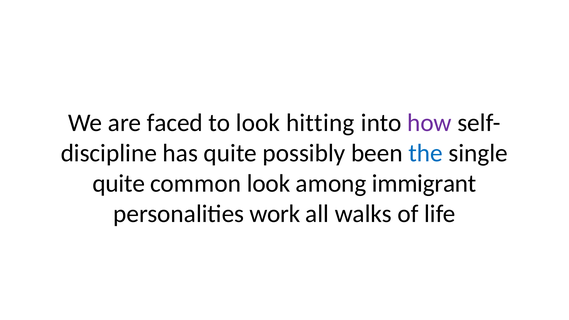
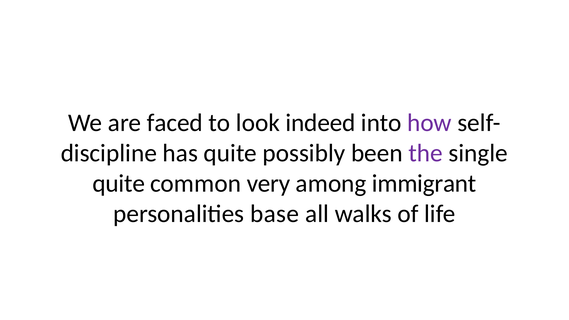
hitting: hitting -> indeed
the colour: blue -> purple
common look: look -> very
work: work -> base
